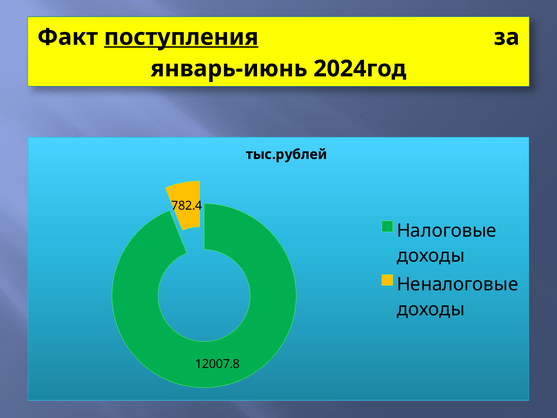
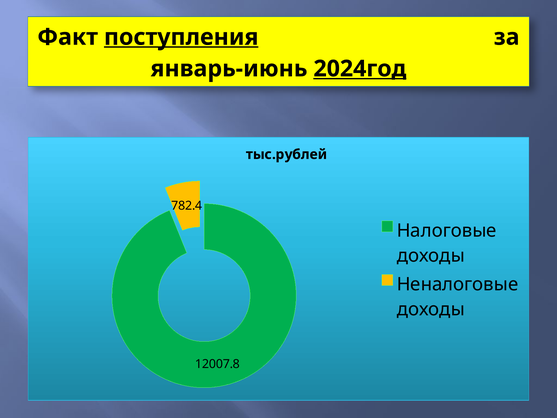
2024год underline: none -> present
